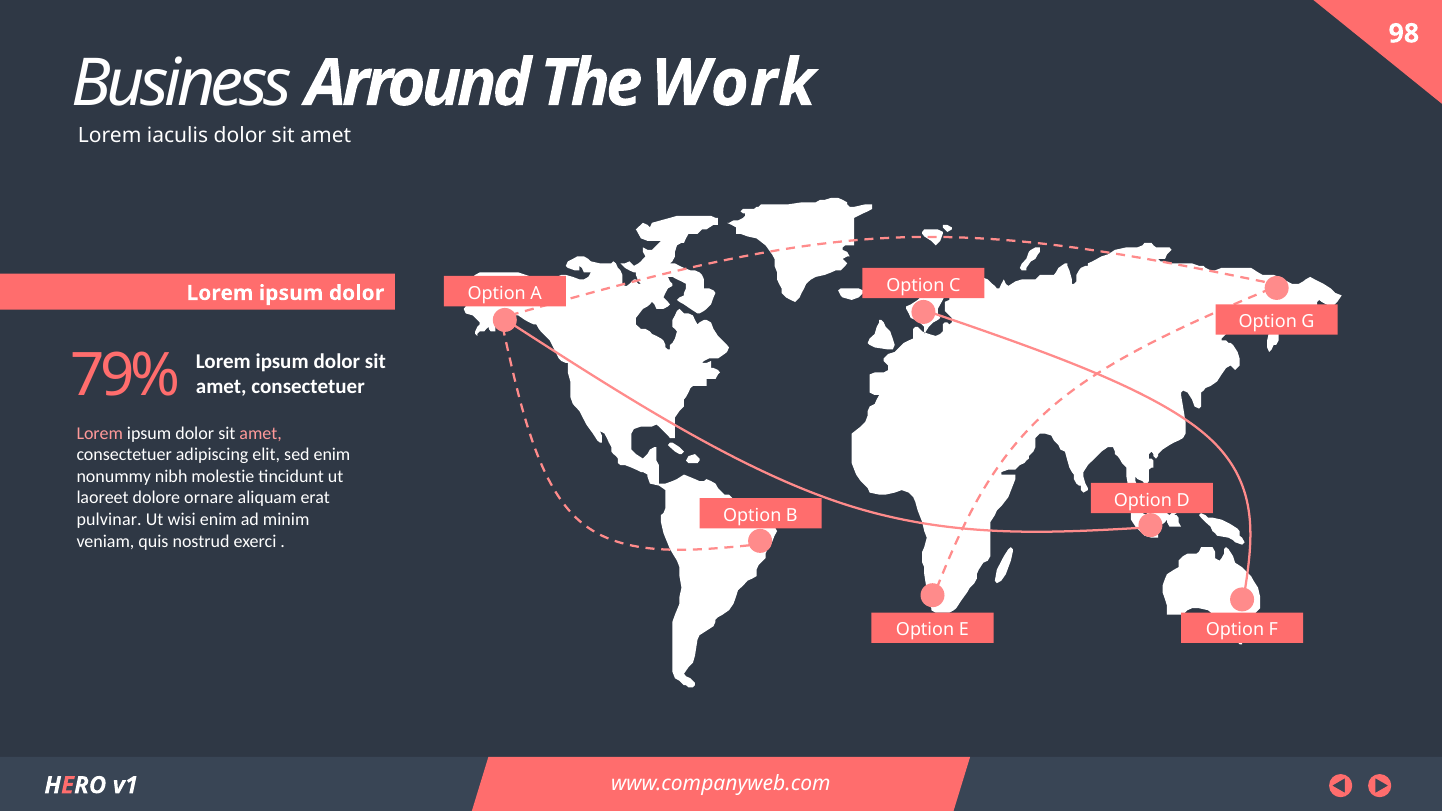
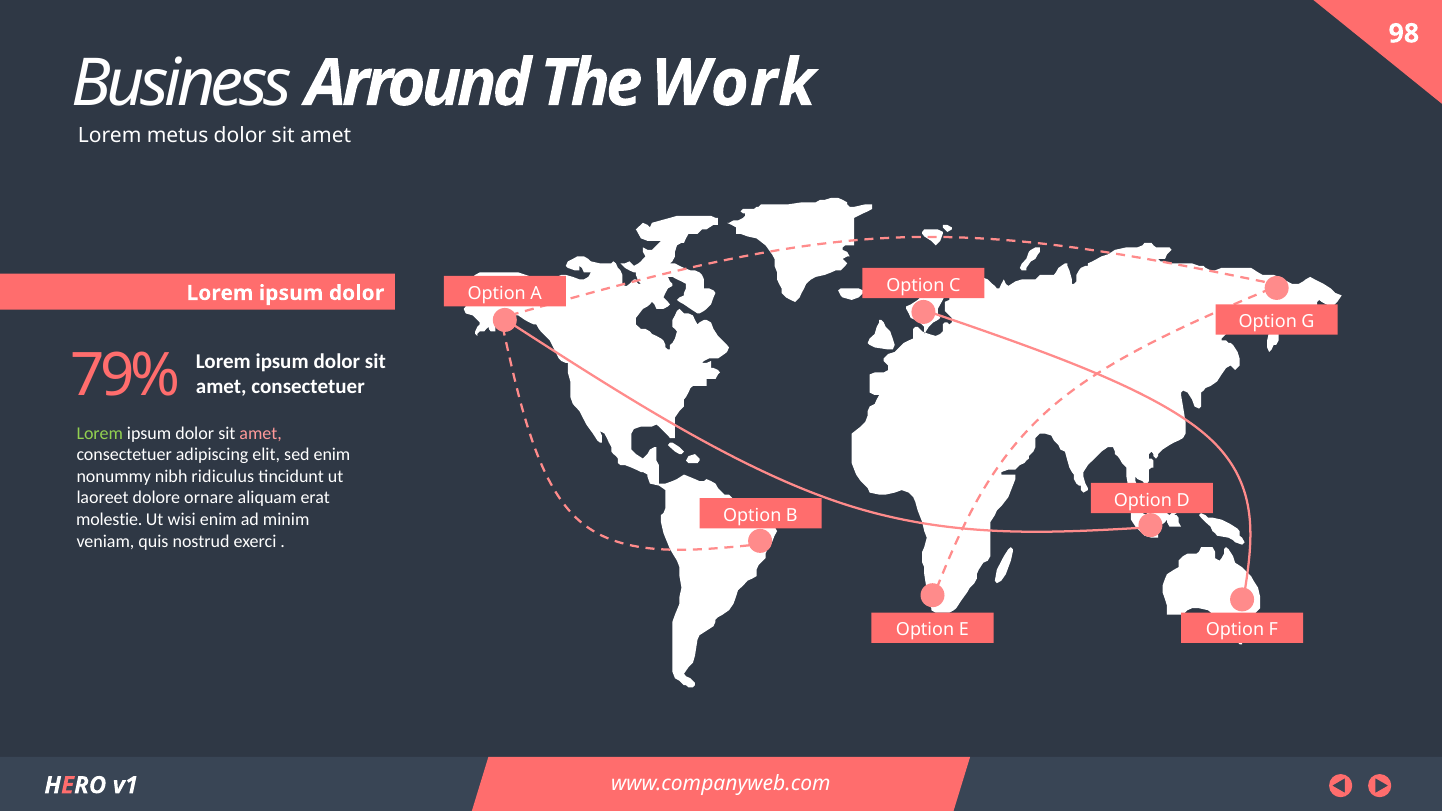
iaculis: iaculis -> metus
Lorem at (100, 433) colour: pink -> light green
molestie: molestie -> ridiculus
pulvinar: pulvinar -> molestie
